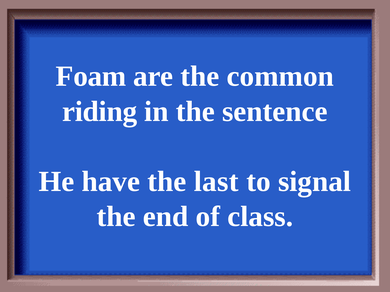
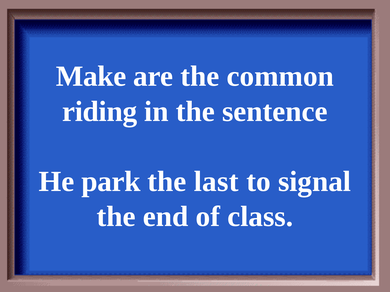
Foam: Foam -> Make
have: have -> park
